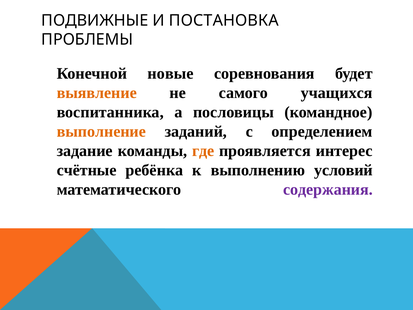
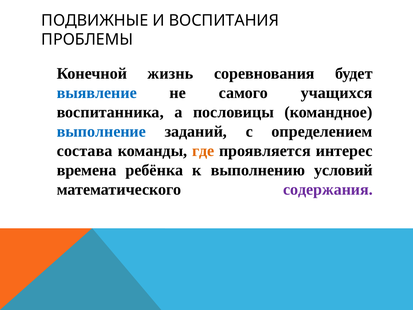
ПОСТАНОВКА: ПОСТАНОВКА -> ВОСПИТАНИЯ
новые: новые -> жизнь
выявление colour: orange -> blue
выполнение colour: orange -> blue
задание: задание -> состава
счётные: счётные -> времена
